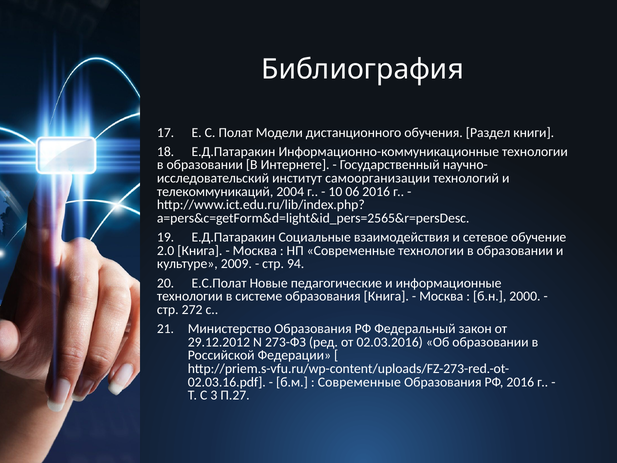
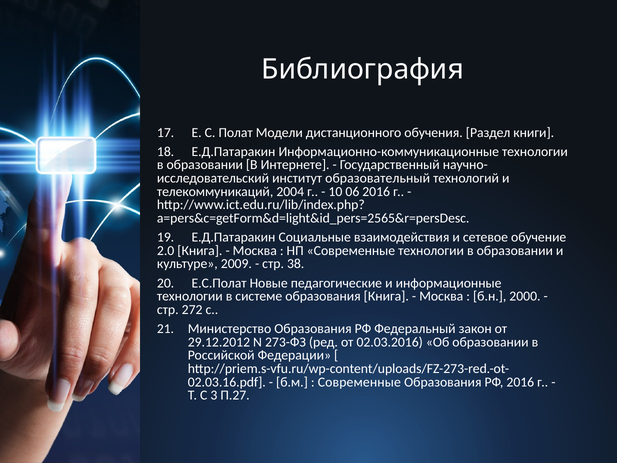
самоорганизации: самоорганизации -> образовательный
94: 94 -> 38
